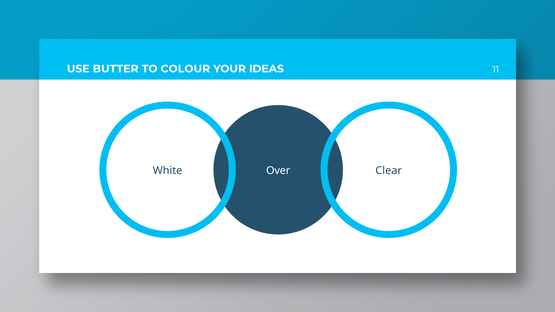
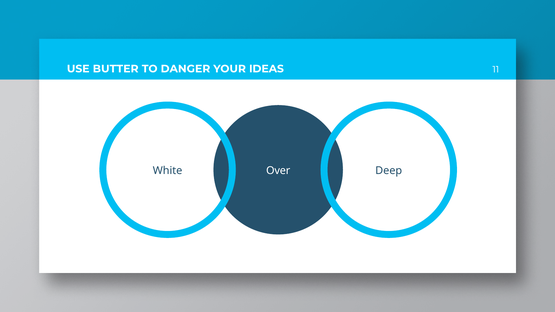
COLOUR: COLOUR -> DANGER
Clear: Clear -> Deep
